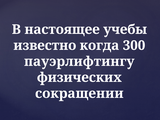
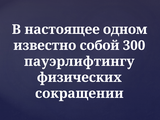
учебы: учебы -> одном
когда: когда -> собой
